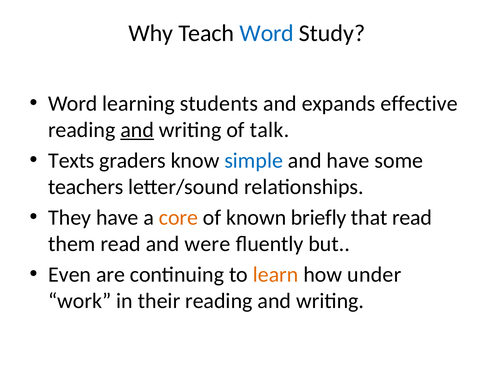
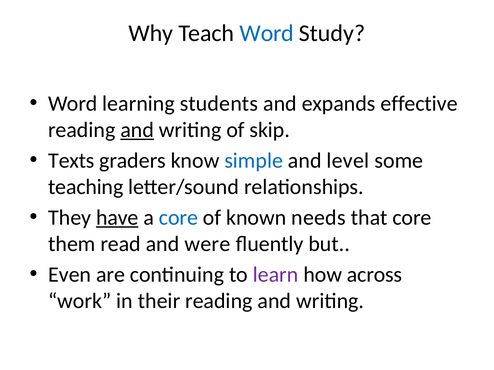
talk: talk -> skip
and have: have -> level
teachers: teachers -> teaching
have at (117, 218) underline: none -> present
core at (178, 218) colour: orange -> blue
briefly: briefly -> needs
that read: read -> core
learn colour: orange -> purple
under: under -> across
